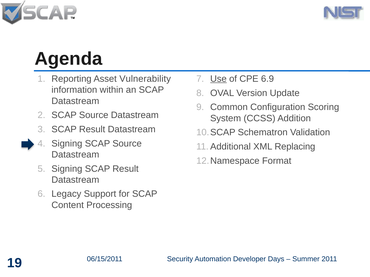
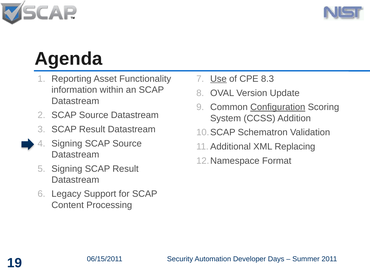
Vulnerability: Vulnerability -> Functionality
6.9: 6.9 -> 8.3
Configuration underline: none -> present
